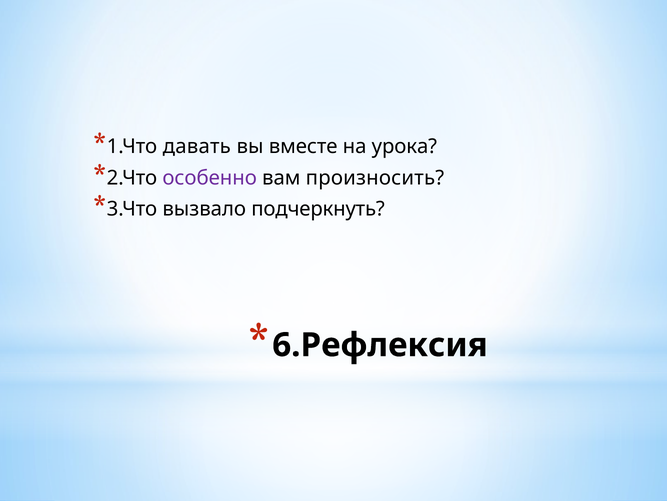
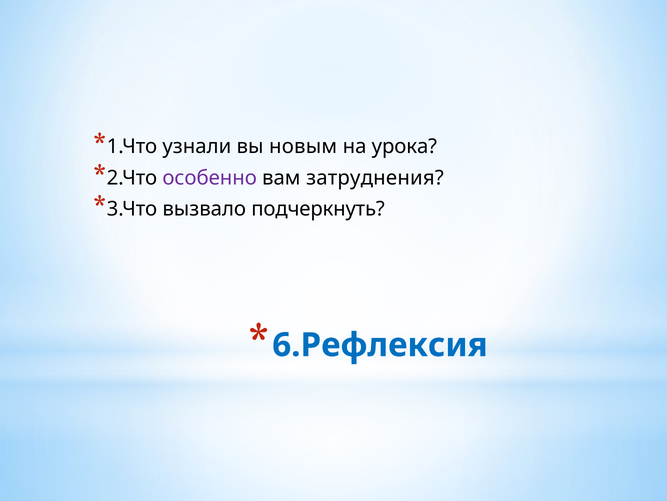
давать: давать -> узнали
вместе: вместе -> новым
произносить: произносить -> затруднения
6.Рефлексия colour: black -> blue
